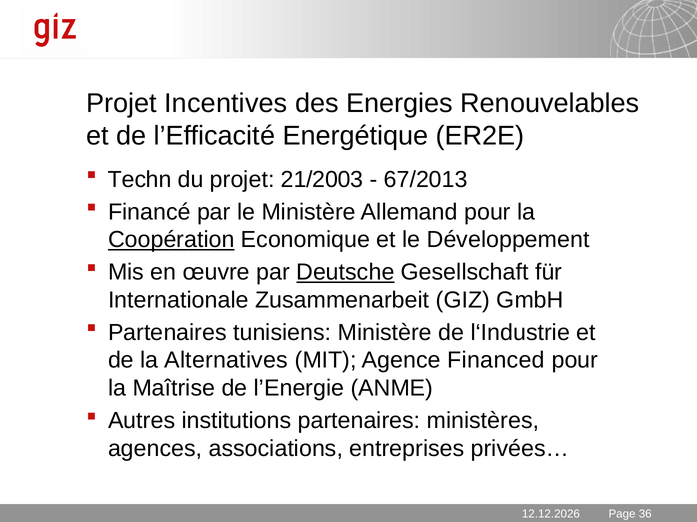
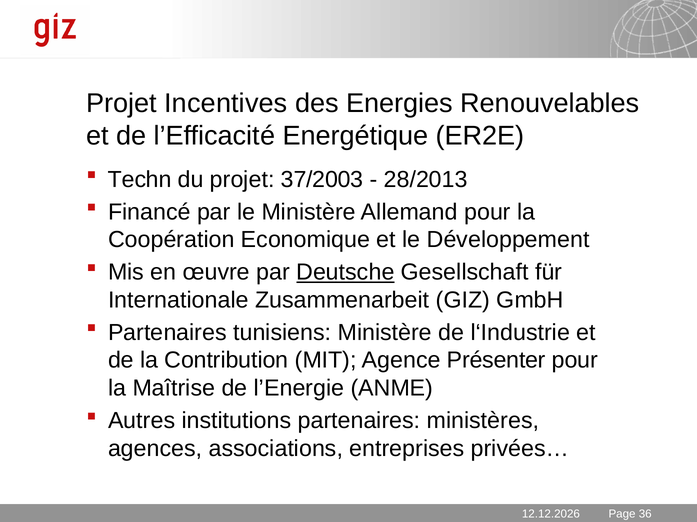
21/2003: 21/2003 -> 37/2003
67/2013: 67/2013 -> 28/2013
Coopération underline: present -> none
Alternatives: Alternatives -> Contribution
Financed: Financed -> Présenter
